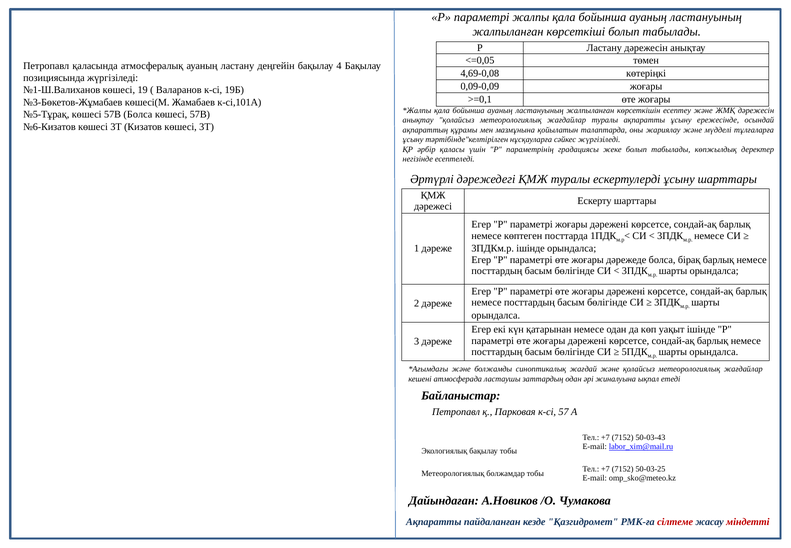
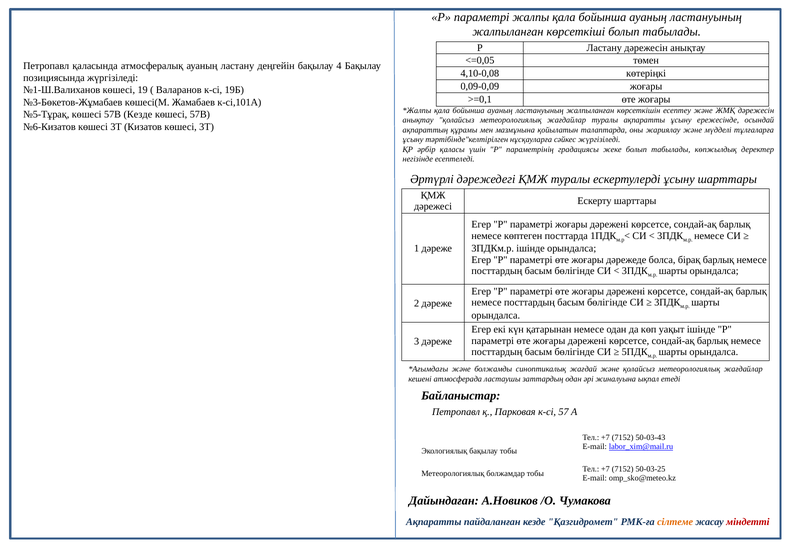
4,69-0,08: 4,69-0,08 -> 4,10-0,08
57В Болса: Болса -> Кезде
сілтеме colour: red -> orange
